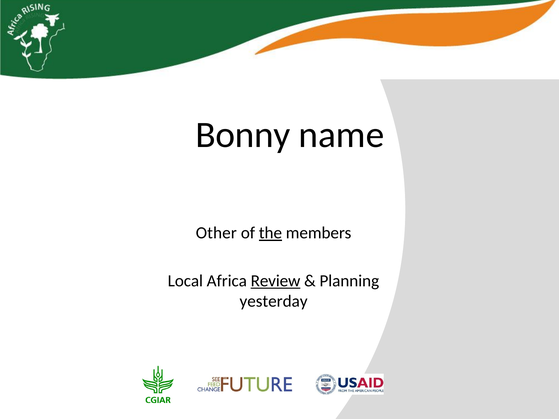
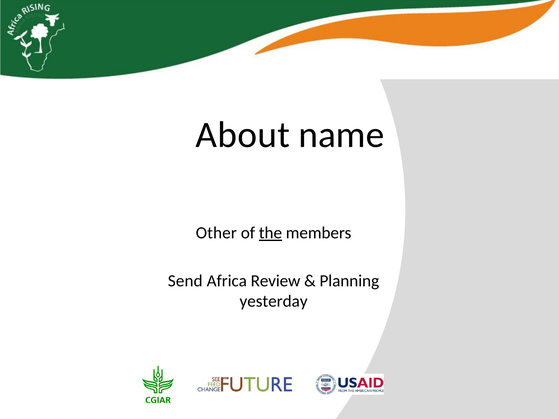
Bonny: Bonny -> About
Local: Local -> Send
Review underline: present -> none
